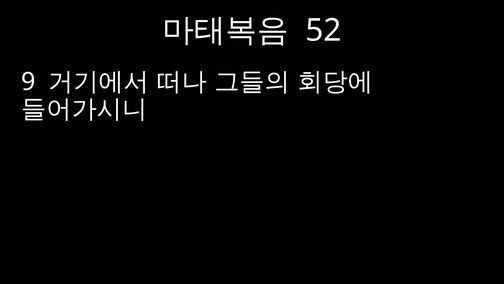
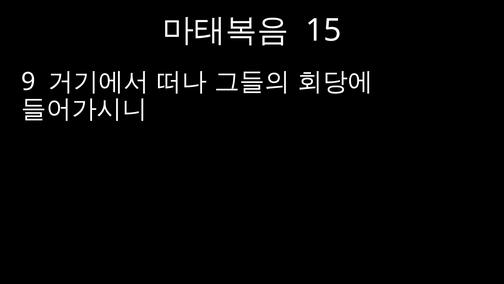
52: 52 -> 15
